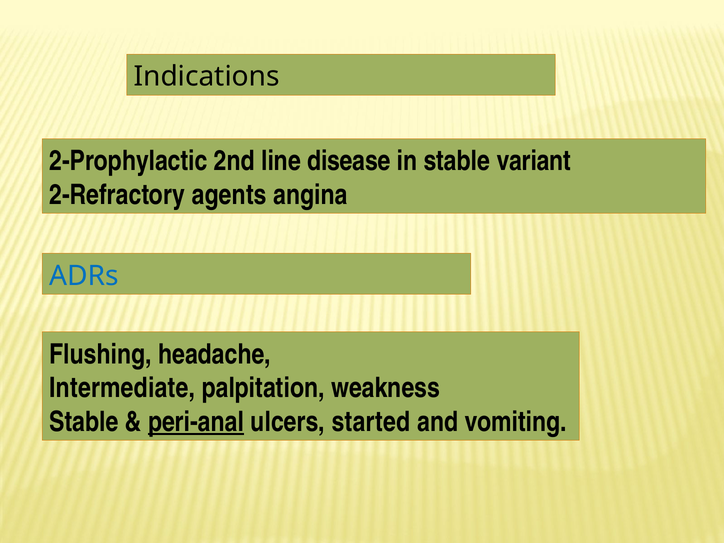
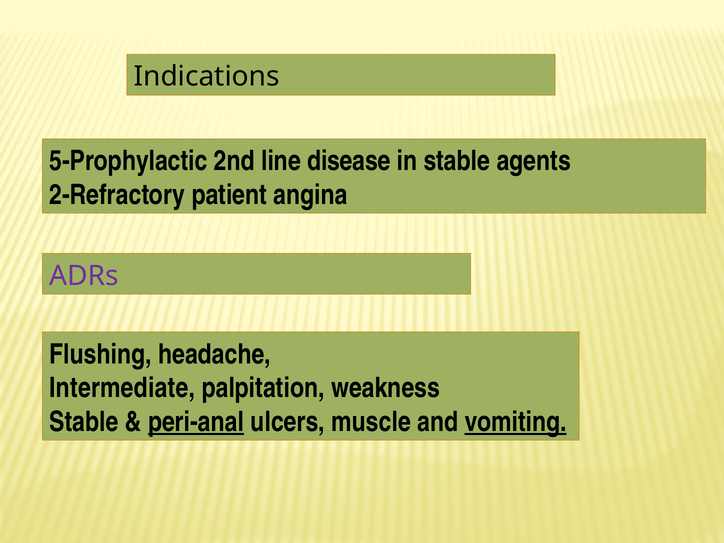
2-Prophylactic: 2-Prophylactic -> 5-Prophylactic
variant: variant -> agents
agents: agents -> patient
ADRs colour: blue -> purple
started: started -> muscle
vomiting underline: none -> present
